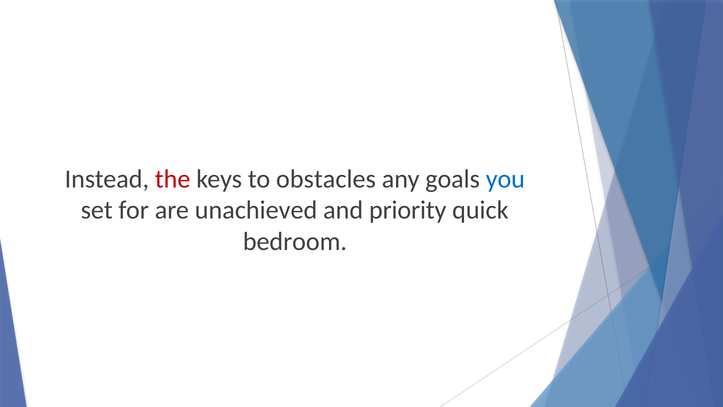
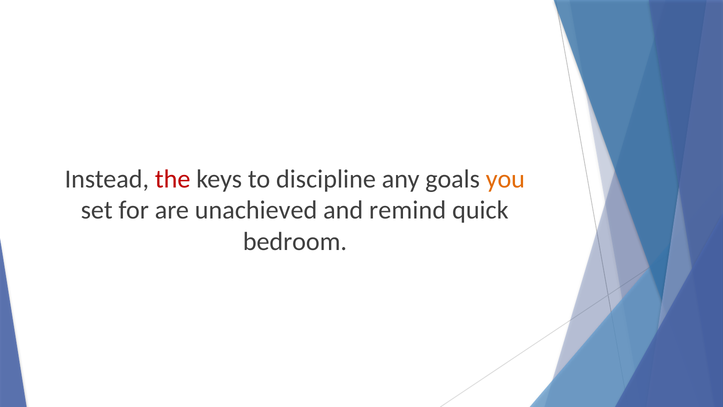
obstacles: obstacles -> discipline
you colour: blue -> orange
priority: priority -> remind
